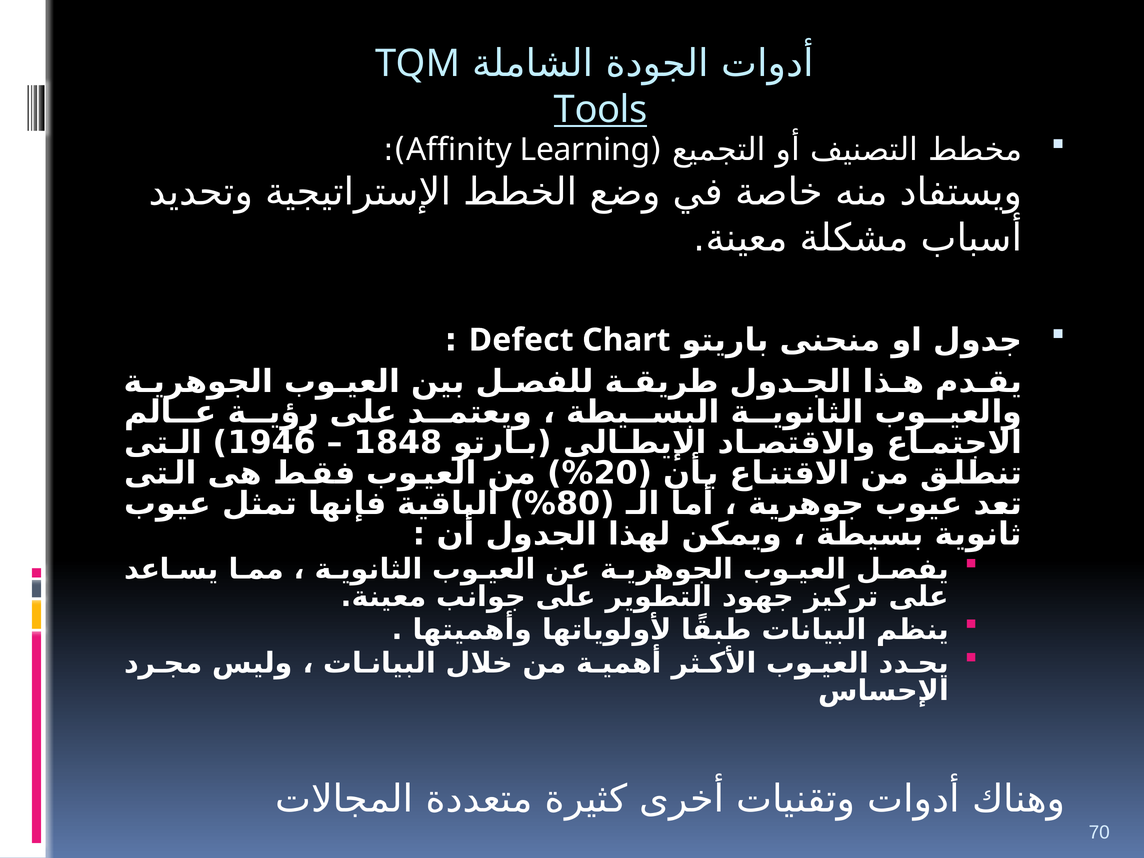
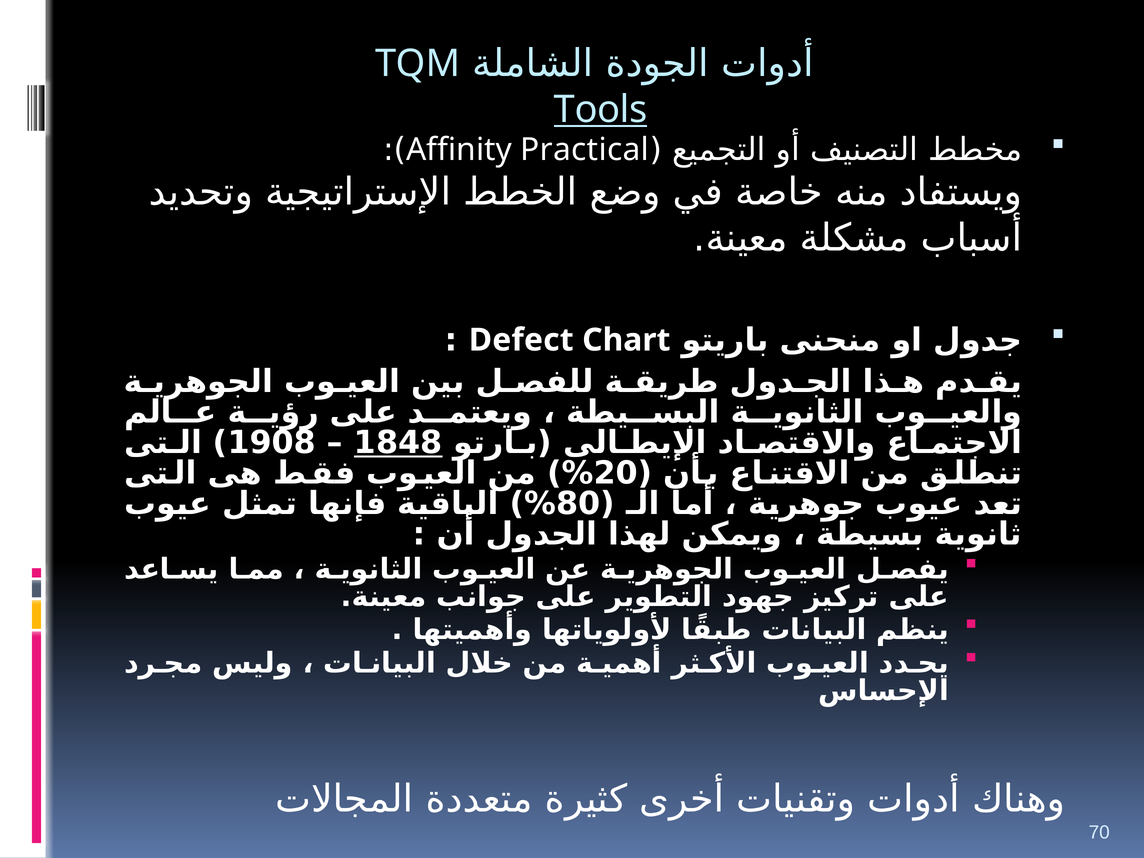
Learning: Learning -> Practical
1946: 1946 -> 1908
1848 underline: none -> present
